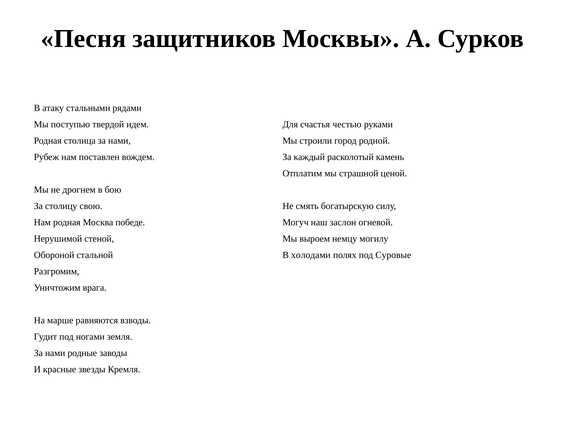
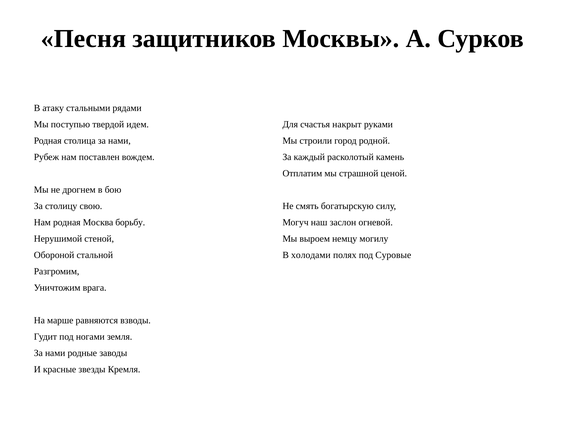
честью: честью -> накрыт
победе: победе -> борьбу
